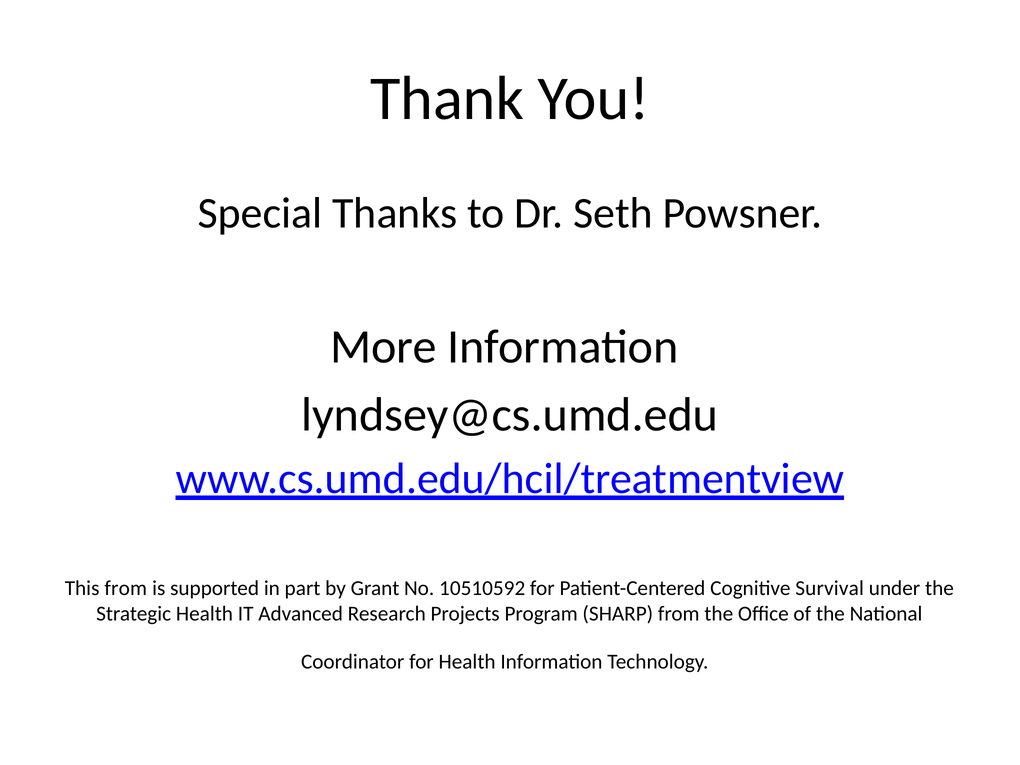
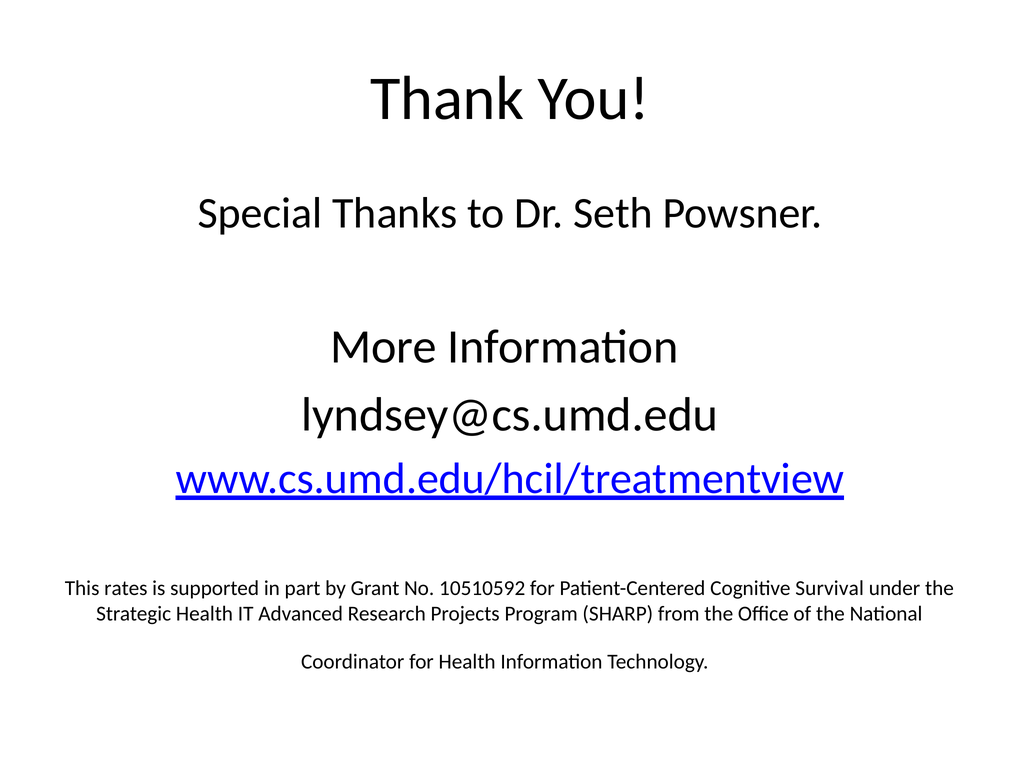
This from: from -> rates
